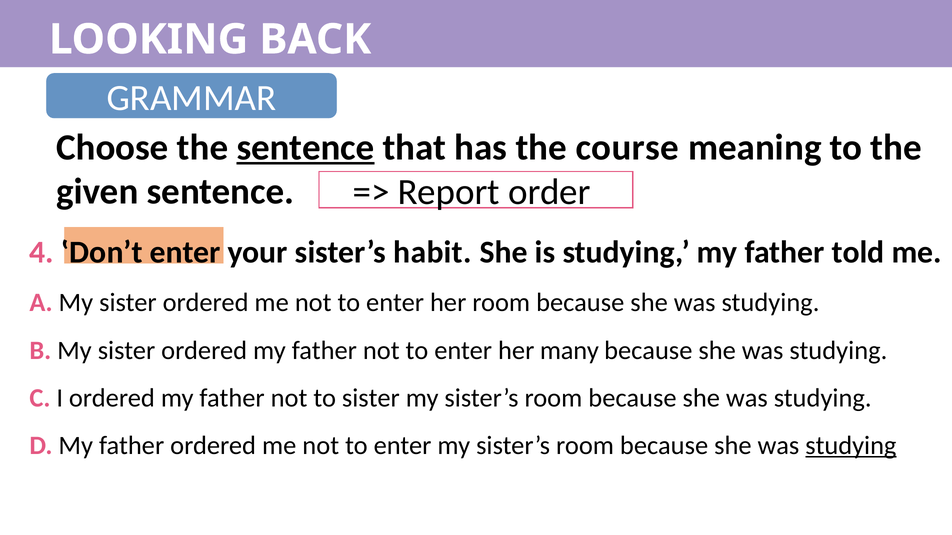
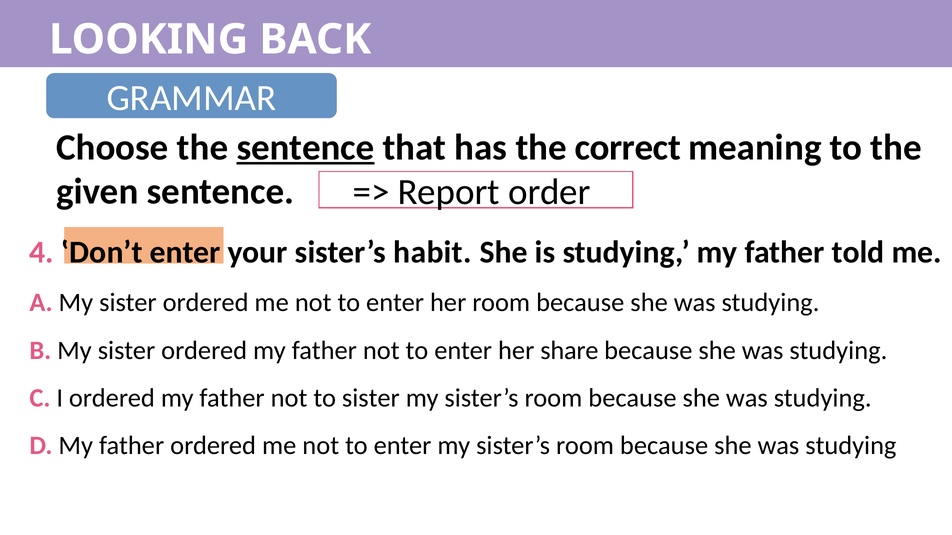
course: course -> correct
many: many -> share
studying at (851, 446) underline: present -> none
